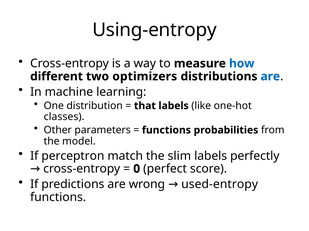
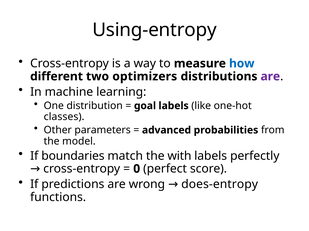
are at (270, 77) colour: blue -> purple
that: that -> goal
functions at (166, 131): functions -> advanced
perceptron: perceptron -> boundaries
slim: slim -> with
used-entropy: used-entropy -> does-entropy
